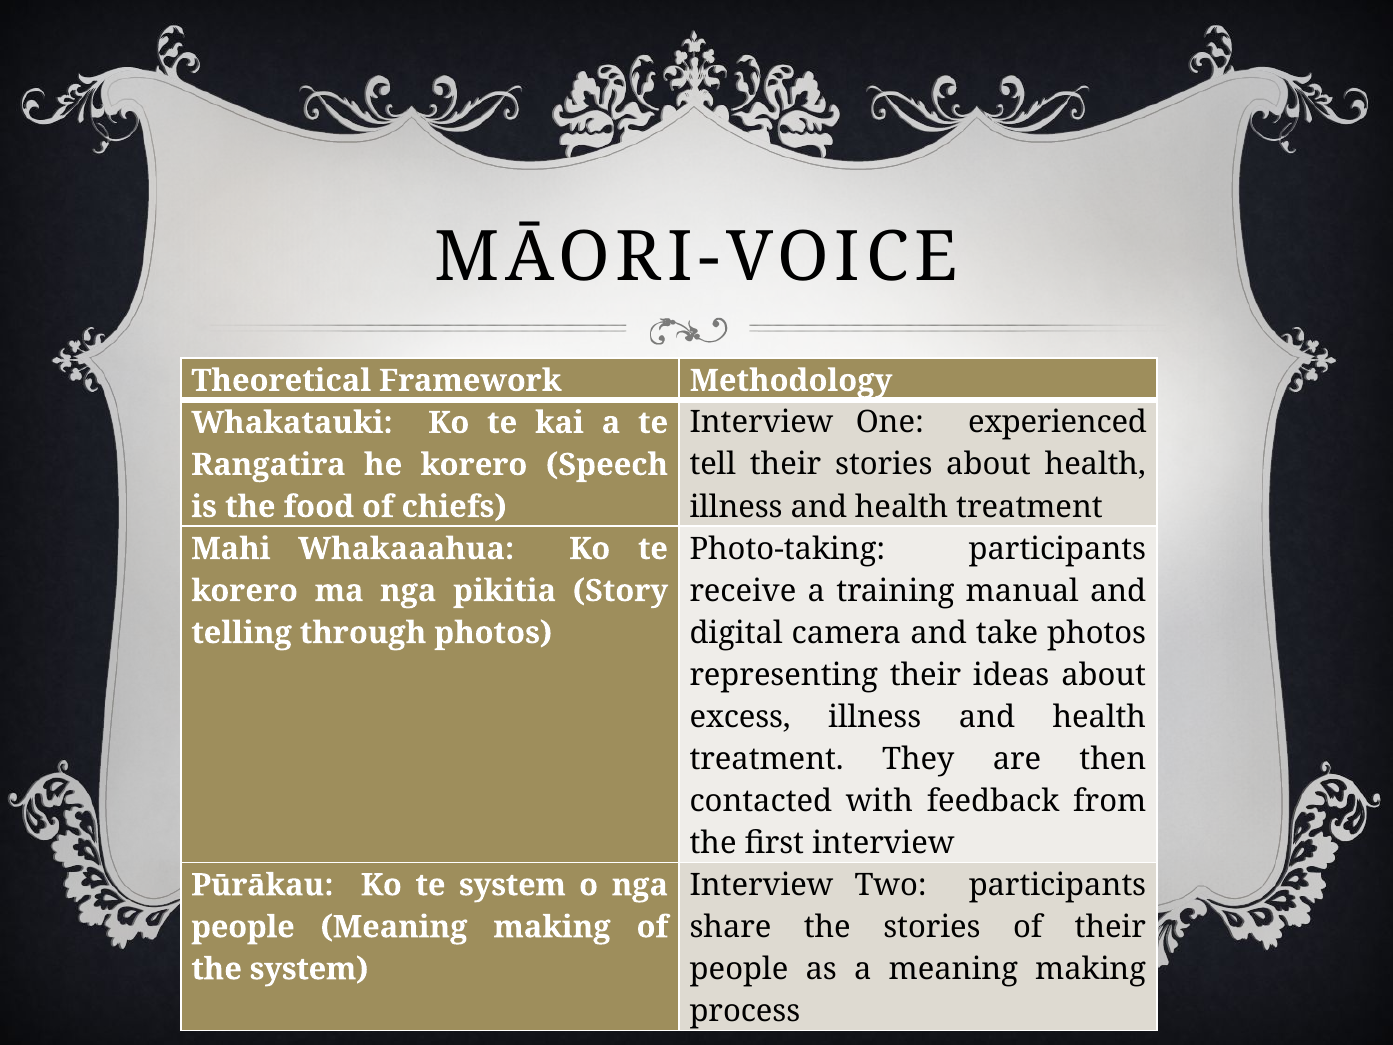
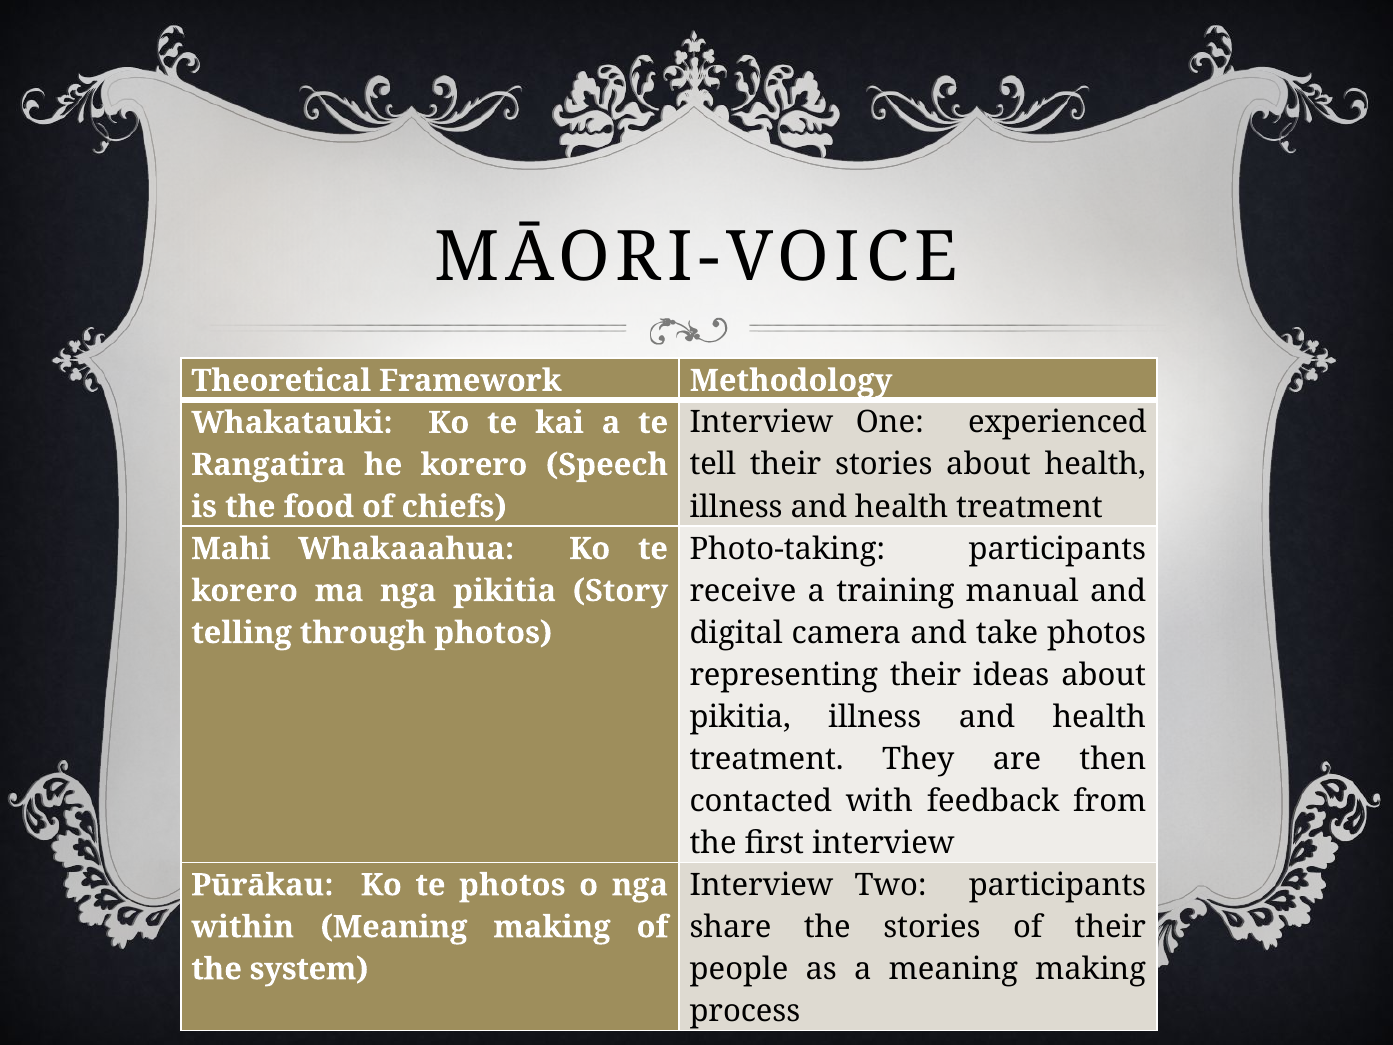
excess at (740, 717): excess -> pikitia
te system: system -> photos
people at (243, 927): people -> within
